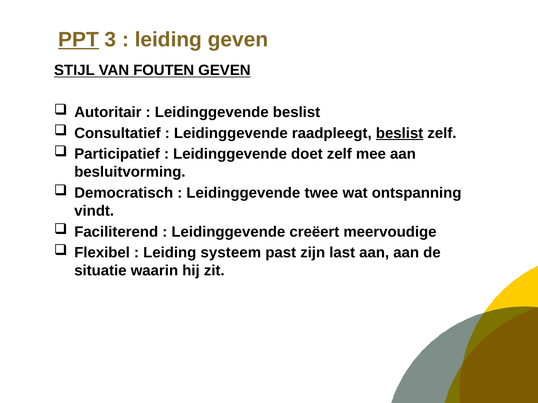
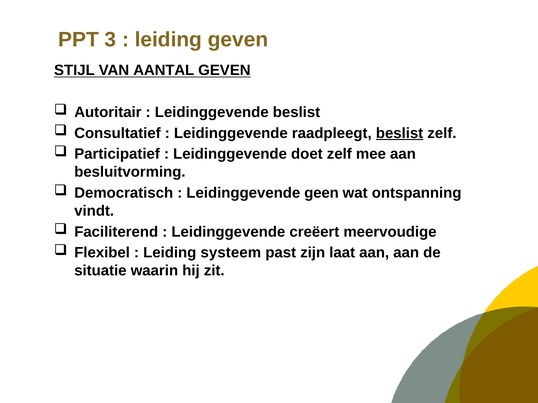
PPT underline: present -> none
FOUTEN: FOUTEN -> AANTAL
twee: twee -> geen
last: last -> laat
